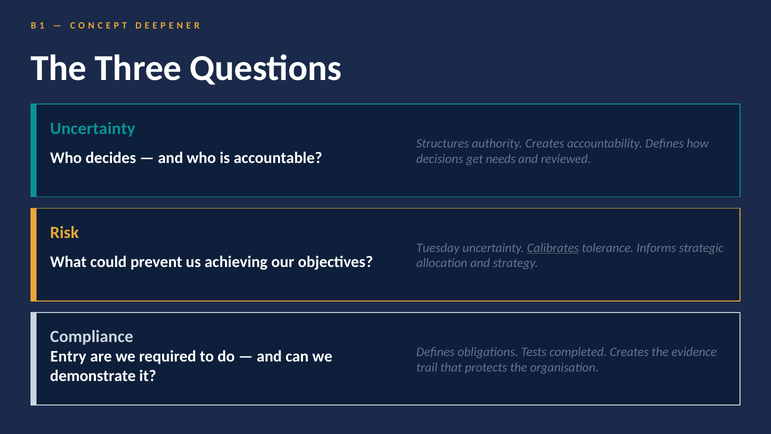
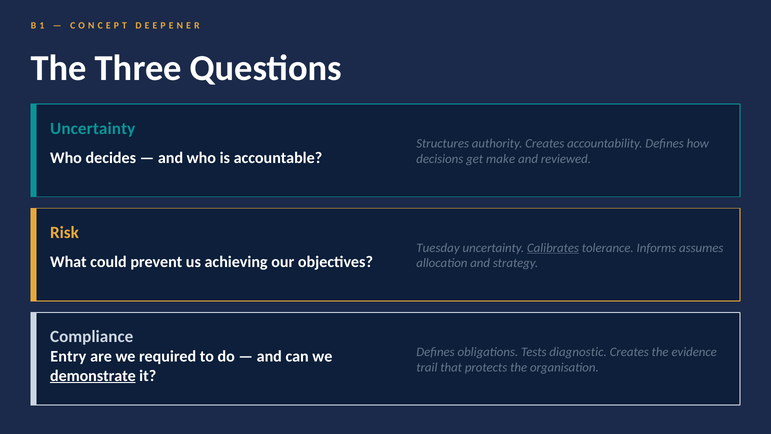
needs: needs -> make
strategic: strategic -> assumes
completed: completed -> diagnostic
demonstrate underline: none -> present
